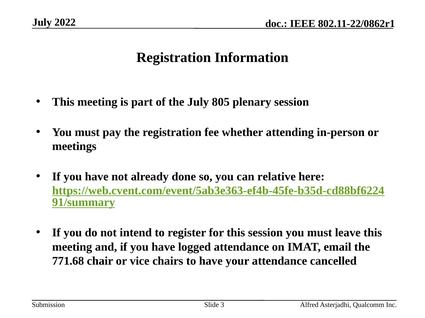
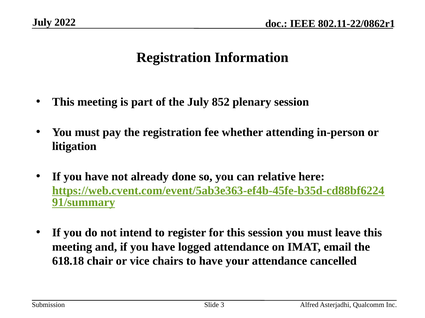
805: 805 -> 852
meetings: meetings -> litigation
771.68: 771.68 -> 618.18
